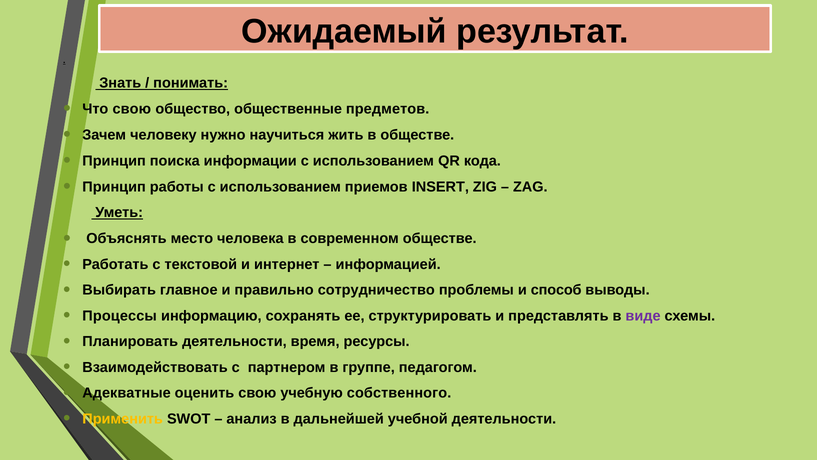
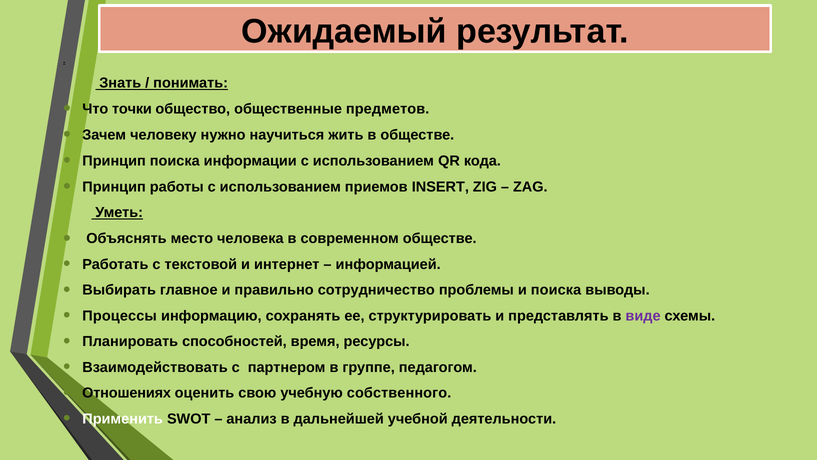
Что свою: свою -> точки
и способ: способ -> поиска
Планировать деятельности: деятельности -> способностей
Адекватные: Адекватные -> Отношениях
Применить colour: yellow -> white
